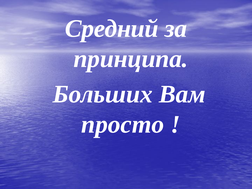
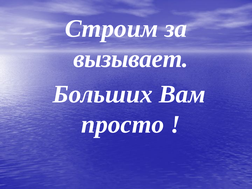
Средний: Средний -> Строим
принципа: принципа -> вызывает
